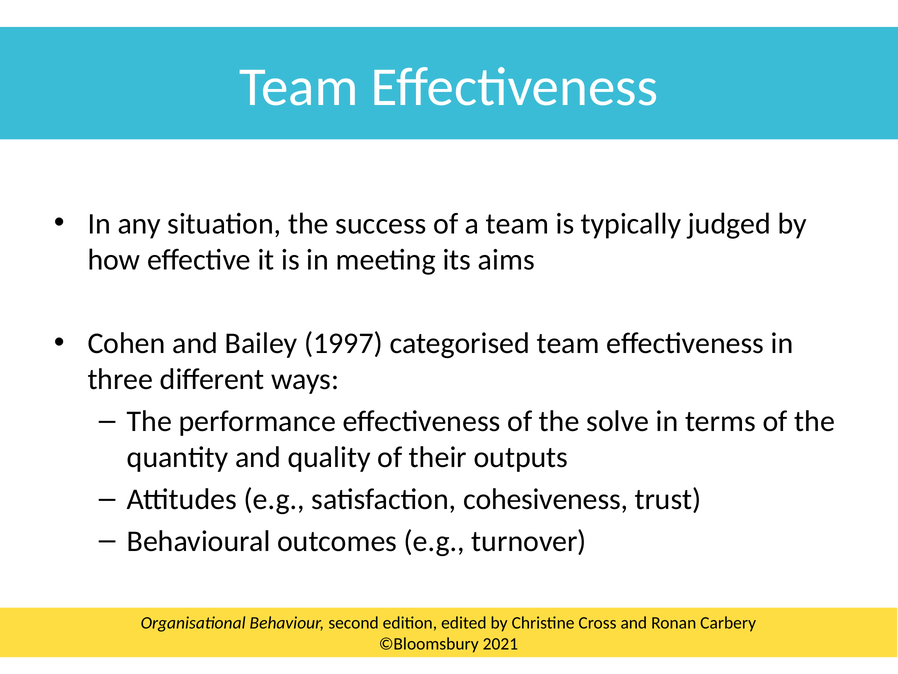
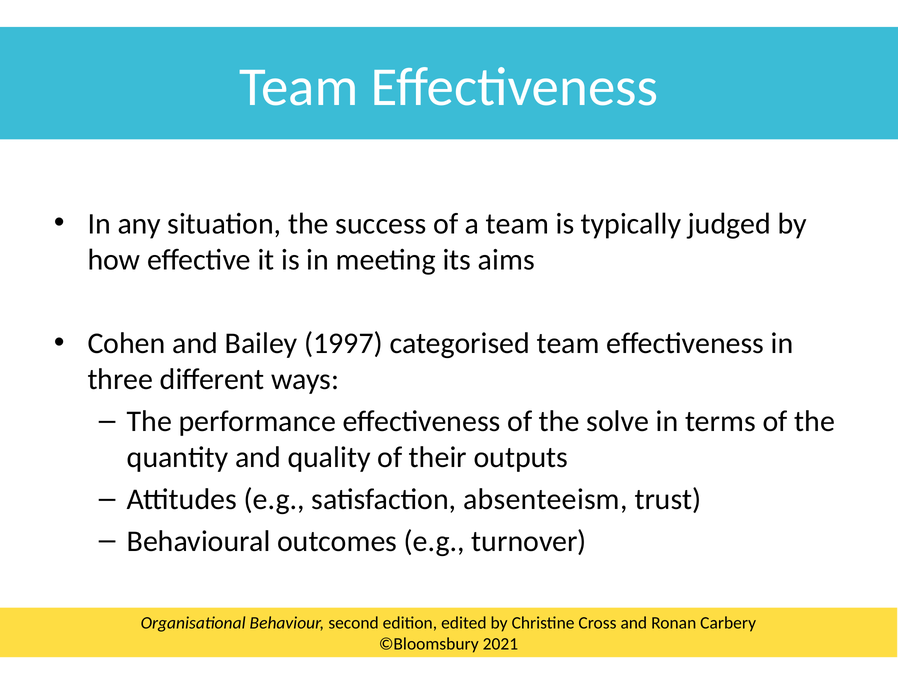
cohesiveness: cohesiveness -> absenteeism
